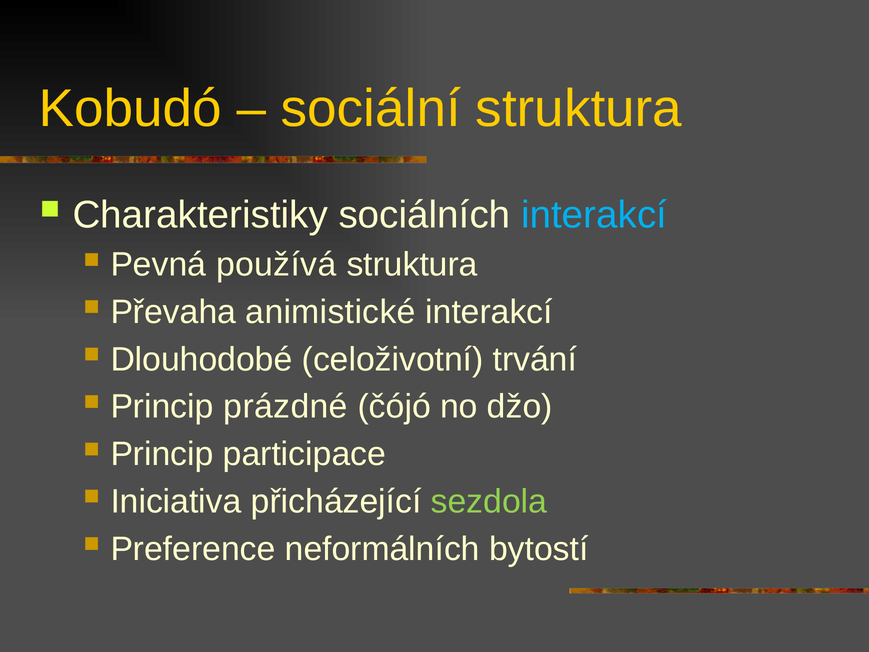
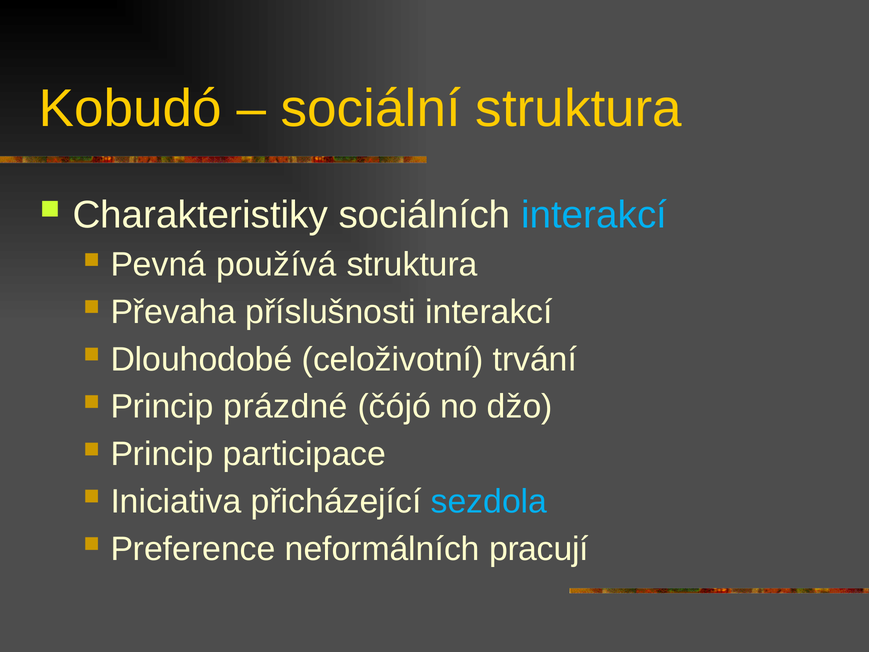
animistické: animistické -> příslušnosti
sezdola colour: light green -> light blue
bytostí: bytostí -> pracují
